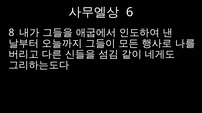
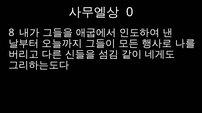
6: 6 -> 0
